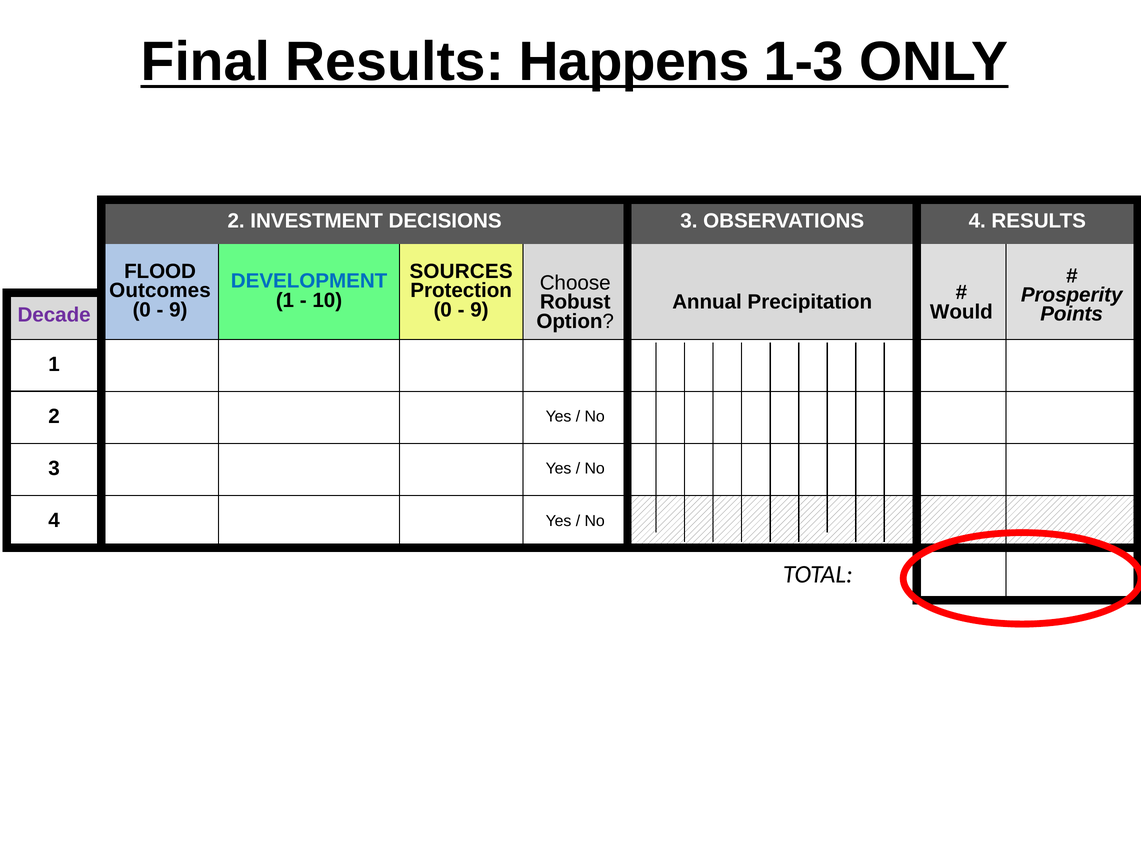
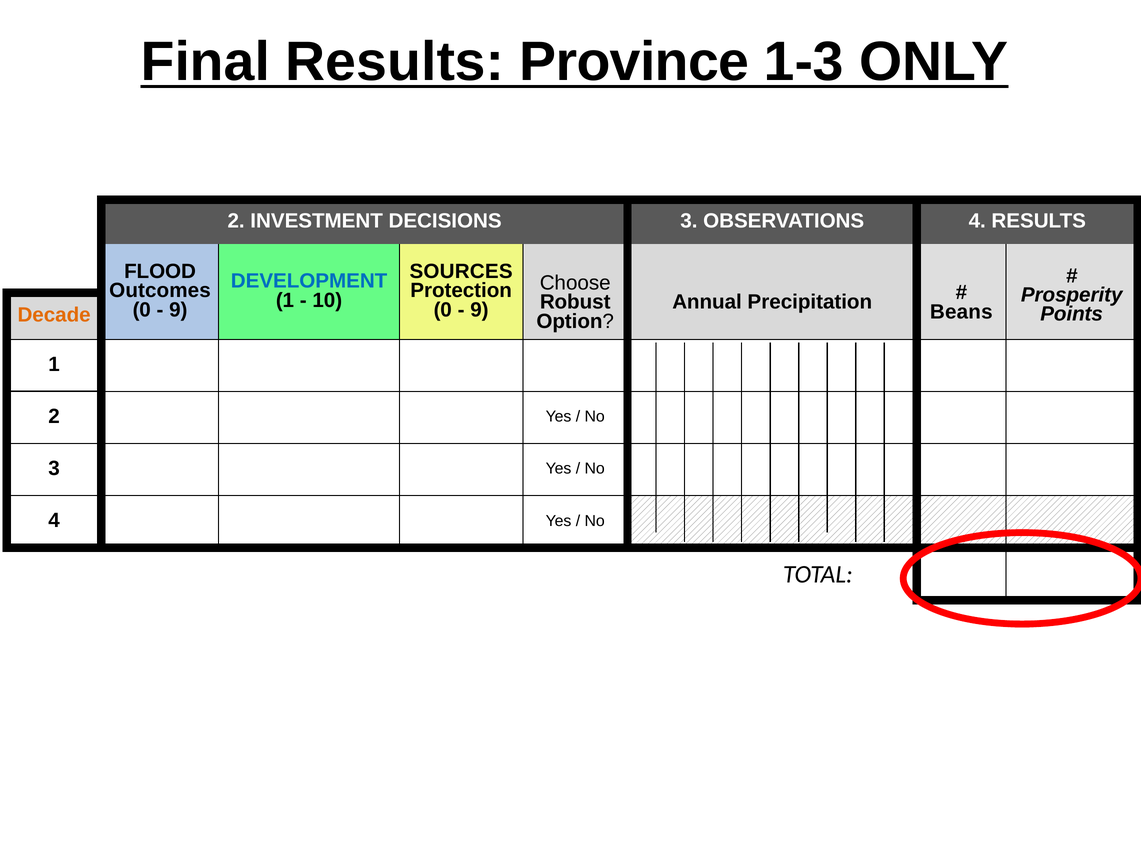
Happens: Happens -> Province
Would: Would -> Beans
Decade colour: purple -> orange
